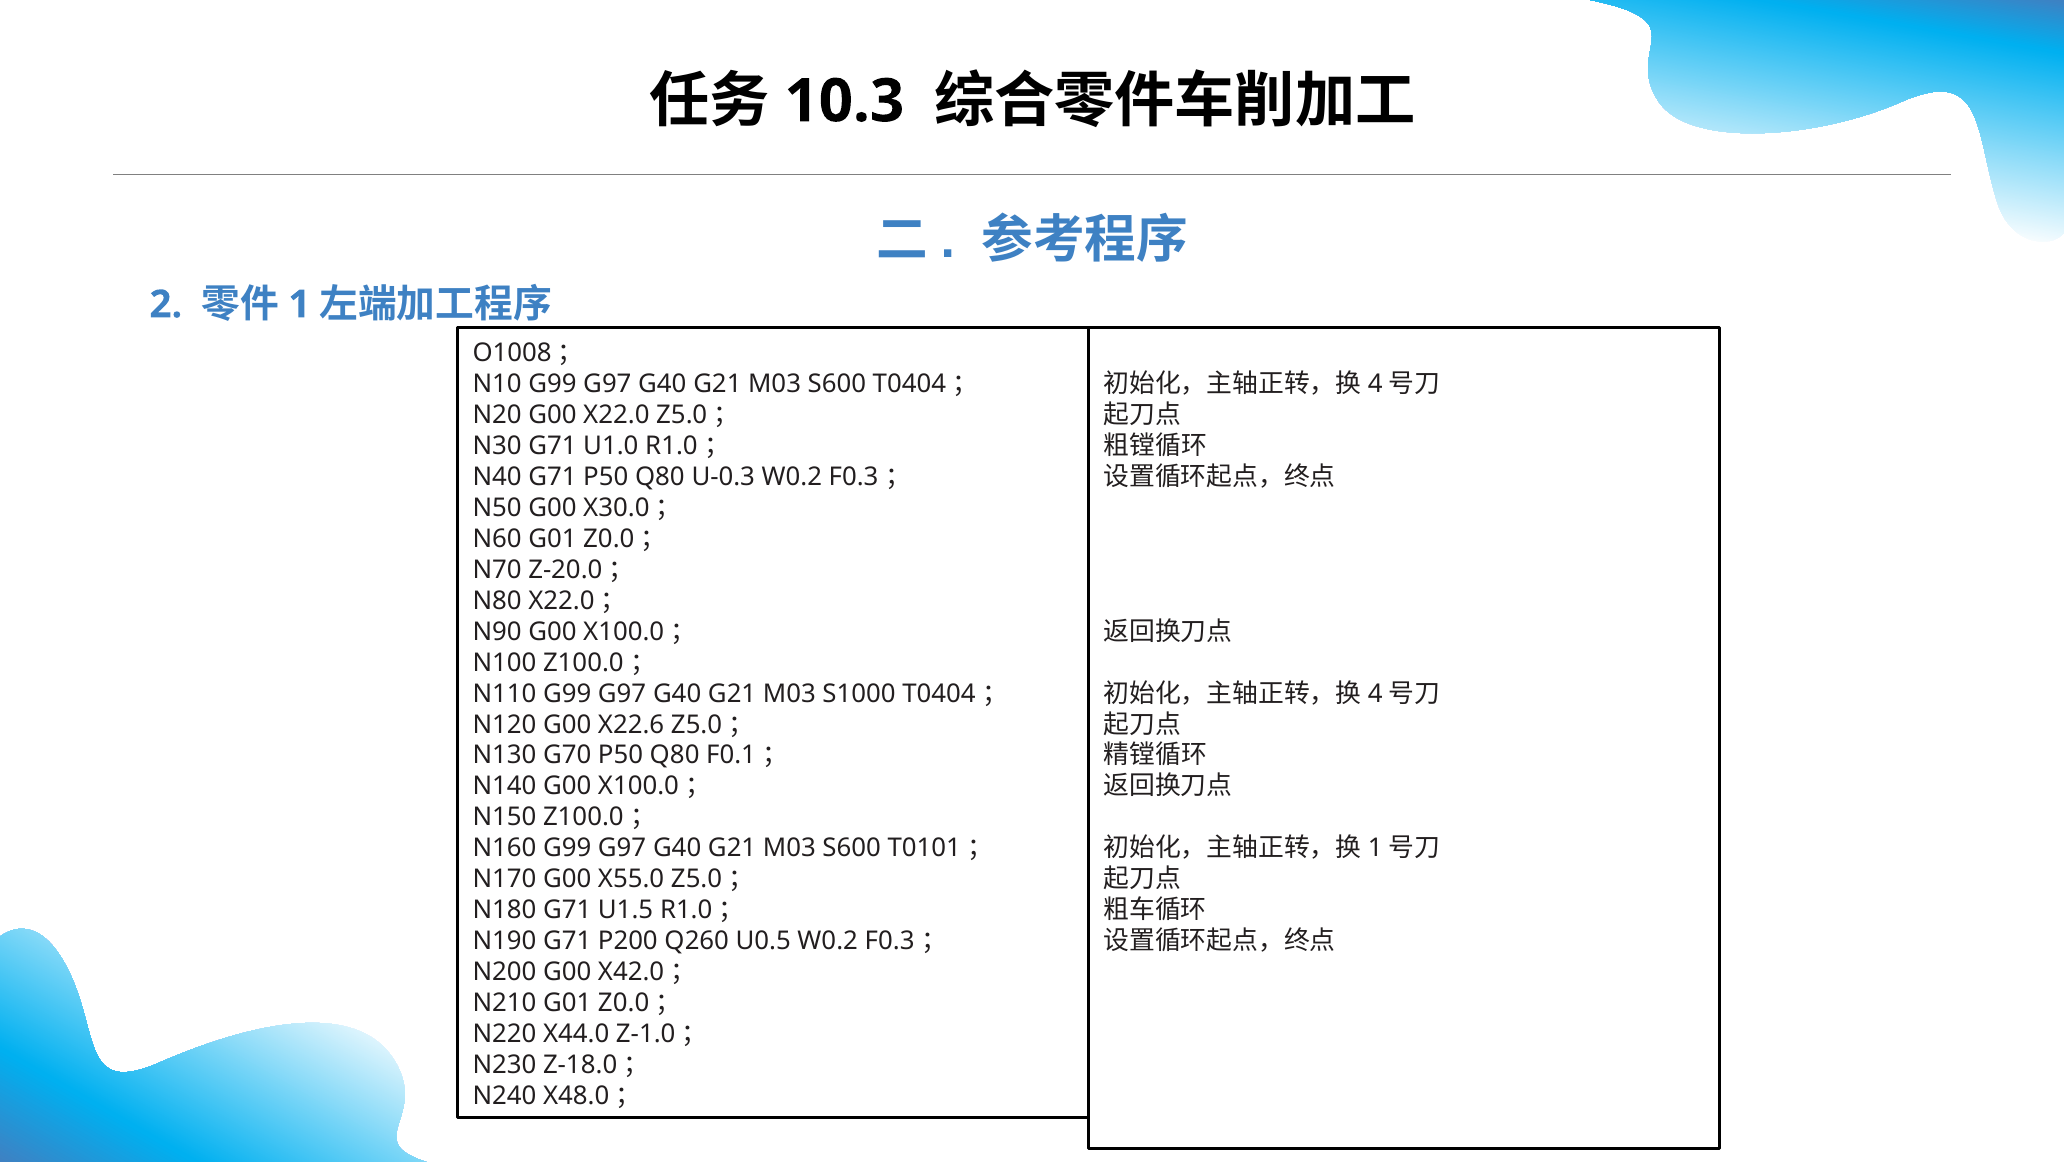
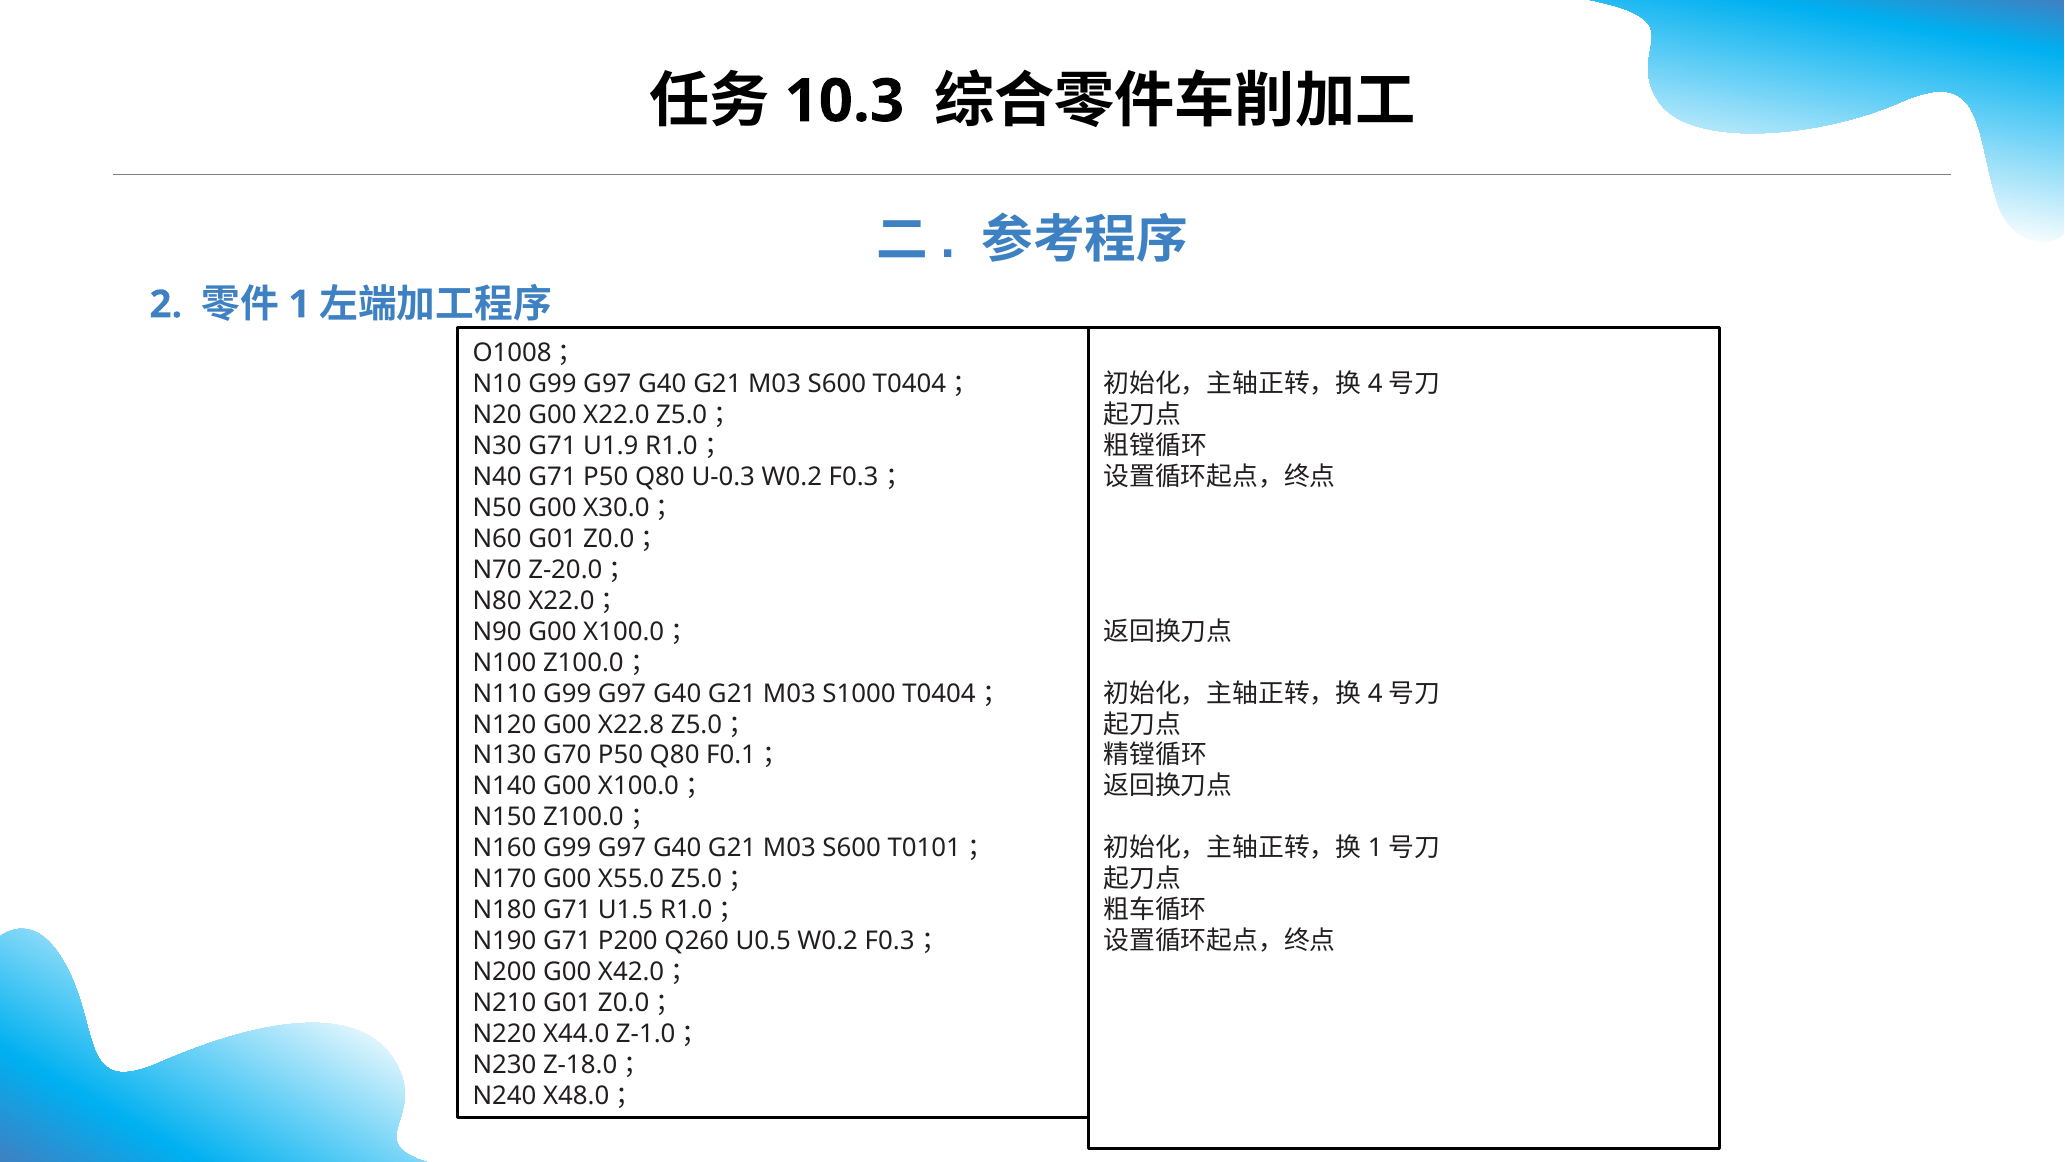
U1.0: U1.0 -> U1.9
X22.6: X22.6 -> X22.8
